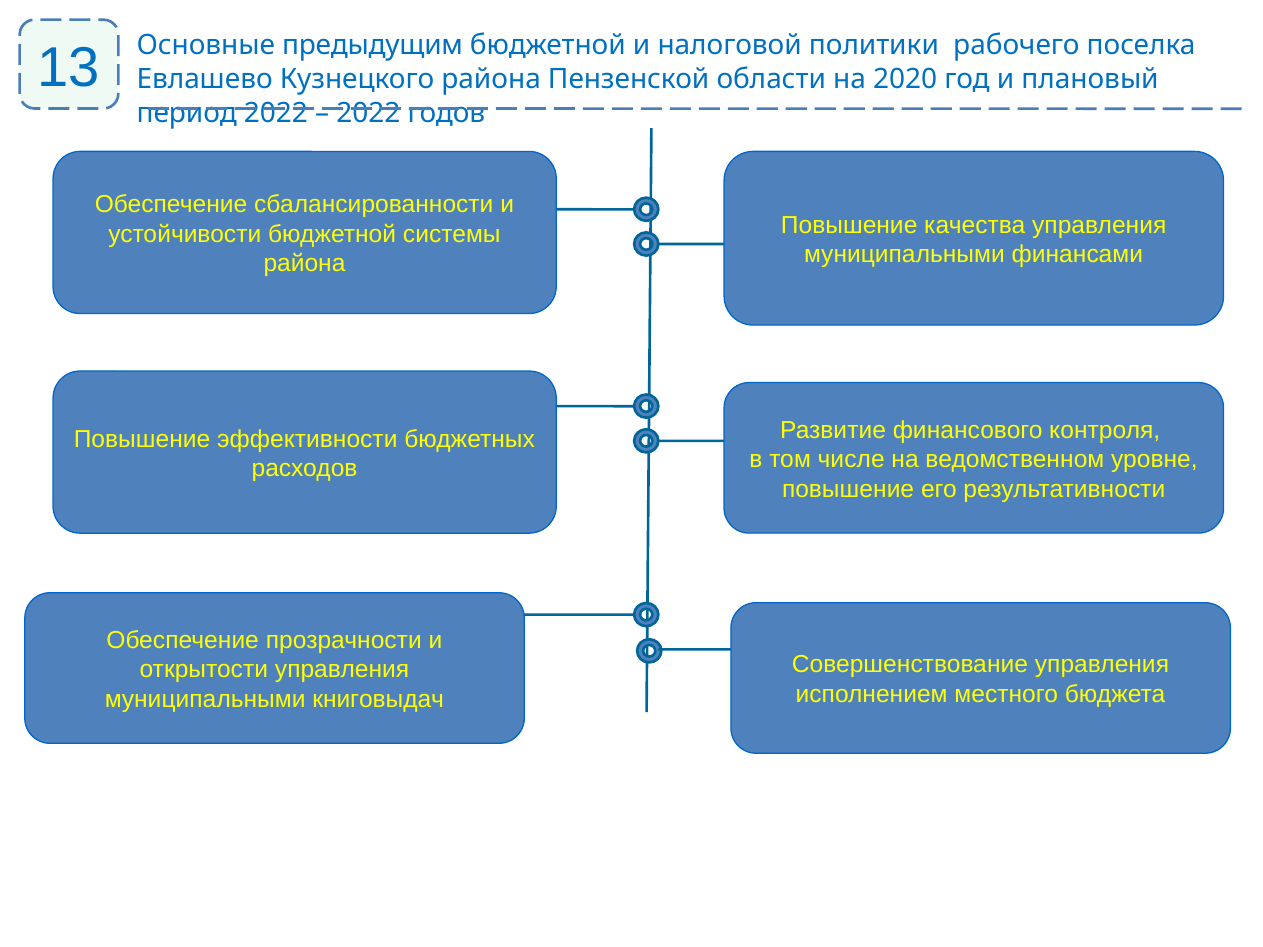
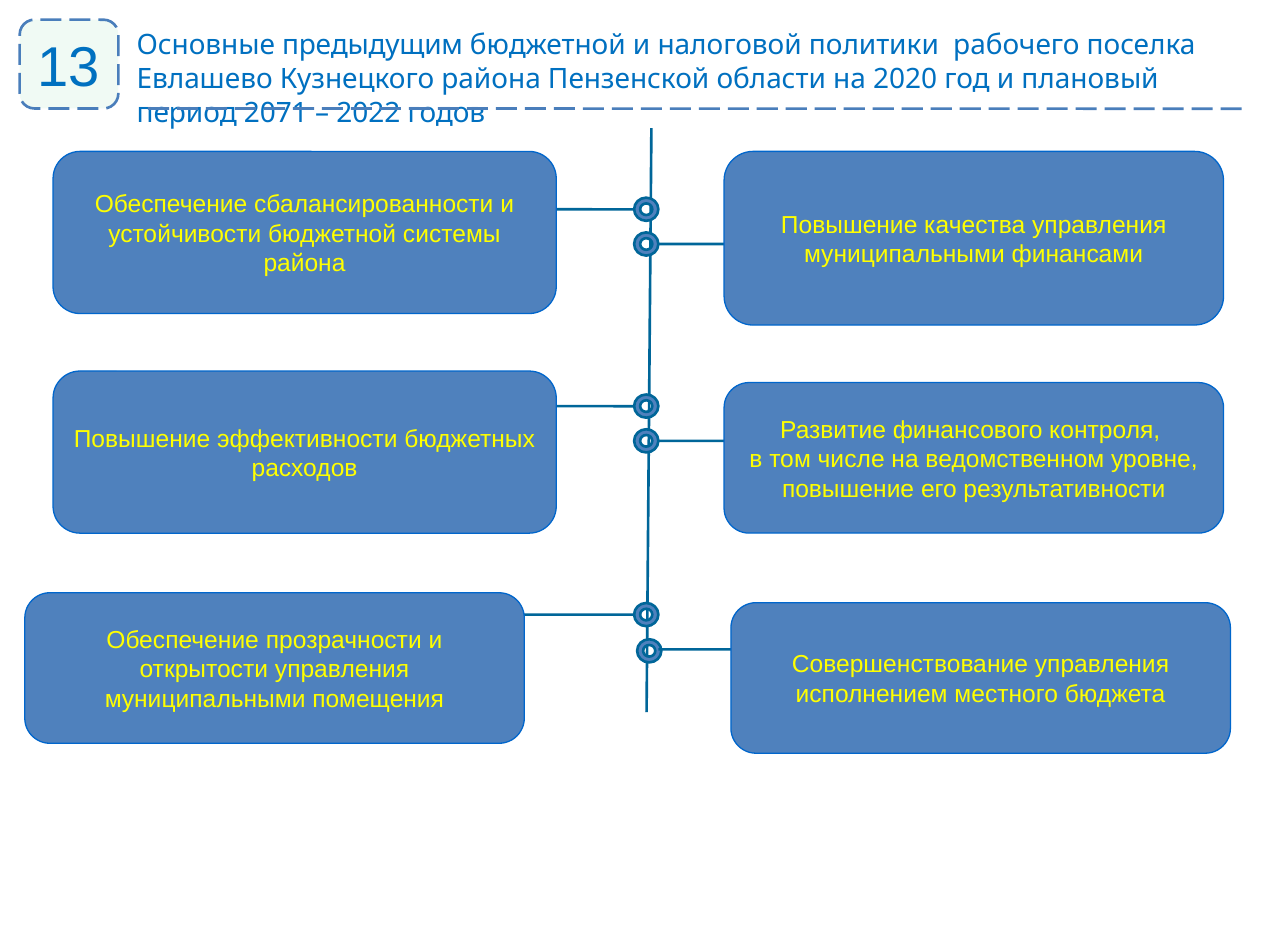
период 2022: 2022 -> 2071
книговыдач: книговыдач -> помещения
